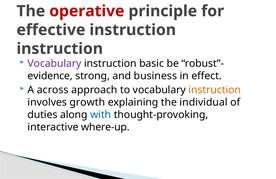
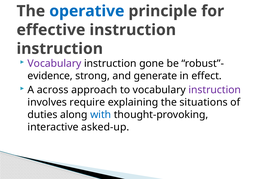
operative colour: red -> blue
basic: basic -> gone
business: business -> generate
instruction at (215, 90) colour: orange -> purple
growth: growth -> require
individual: individual -> situations
where-up: where-up -> asked-up
